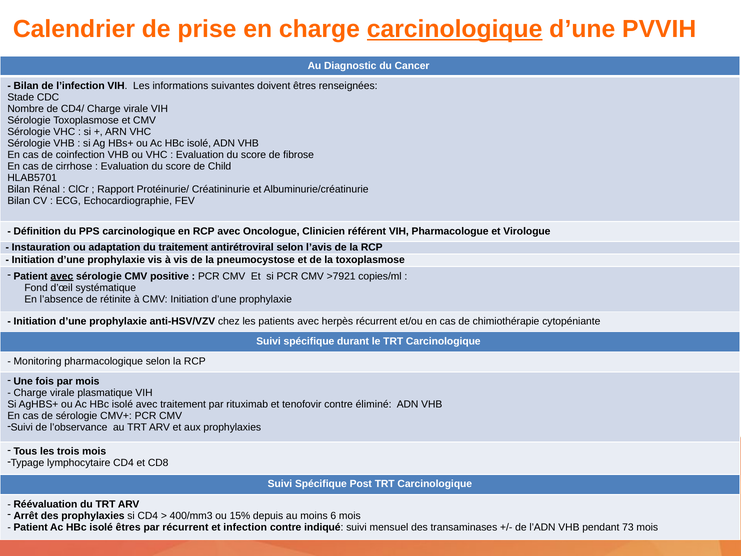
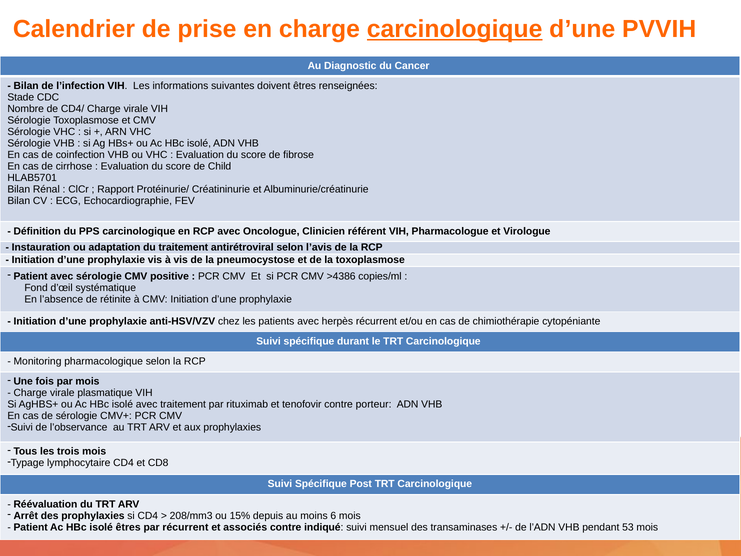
avec at (62, 276) underline: present -> none
>7921: >7921 -> >4386
éliminé: éliminé -> porteur
400/mm3: 400/mm3 -> 208/mm3
infection: infection -> associés
73: 73 -> 53
